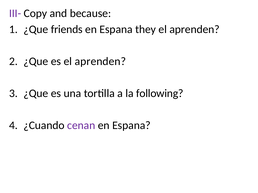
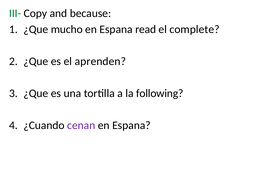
III- colour: purple -> green
friends: friends -> mucho
they: they -> read
aprenden at (195, 29): aprenden -> complete
